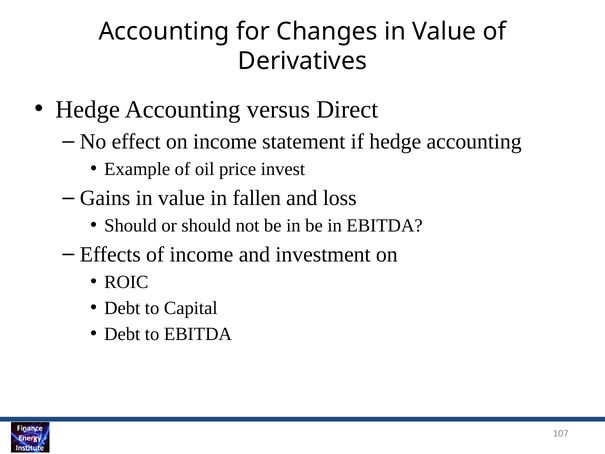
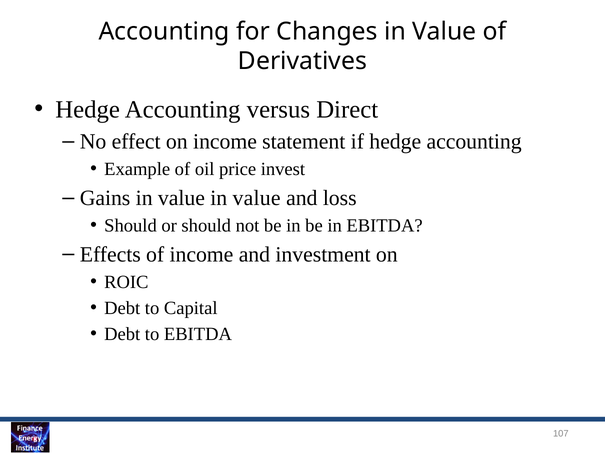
value in fallen: fallen -> value
